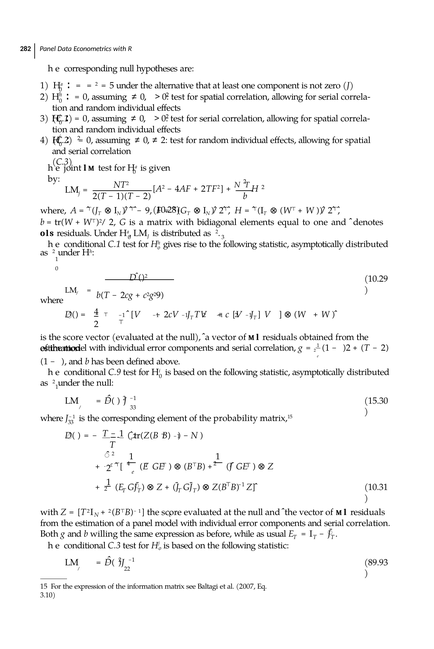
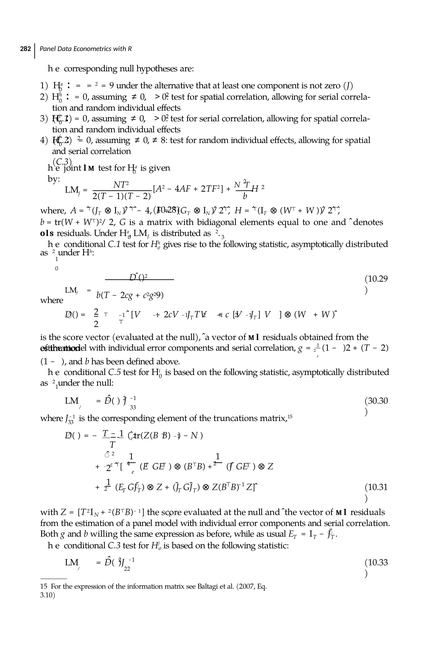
5: 5 -> 9
2 at (164, 140): 2 -> 8
9 at (149, 210): 9 -> 4
4 at (96, 312): 4 -> 2
C.9: C.9 -> C.5
15.30: 15.30 -> 30.30
probability: probability -> truncations
89.93: 89.93 -> 10.33
